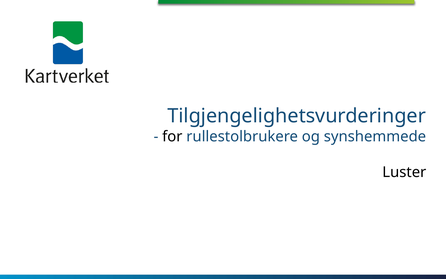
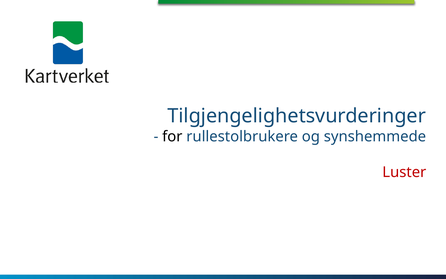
Luster colour: black -> red
